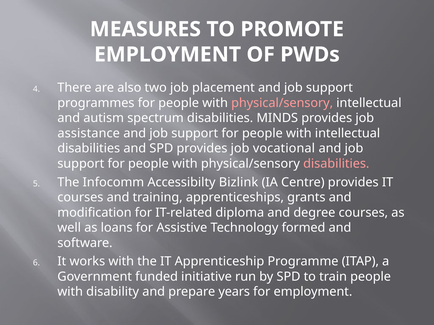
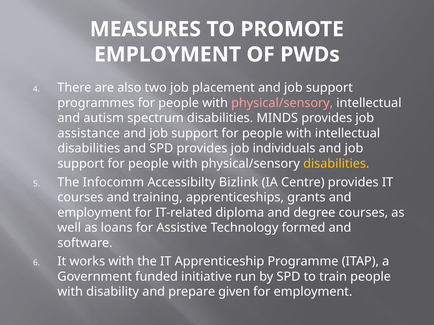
vocational: vocational -> individuals
disabilities at (336, 164) colour: pink -> yellow
modification at (95, 213): modification -> employment
years: years -> given
